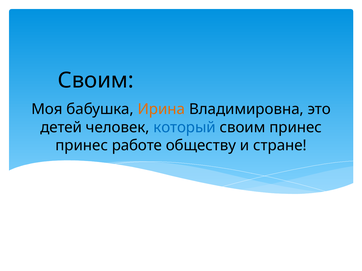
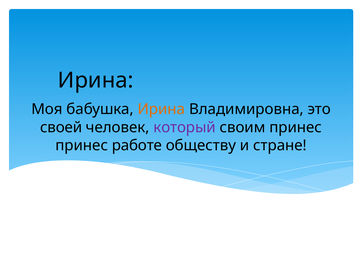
Своим at (96, 81): Своим -> Ирина
детей: детей -> своей
который colour: blue -> purple
